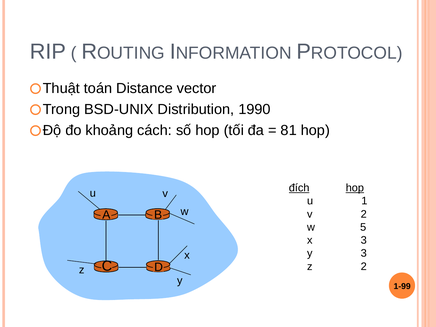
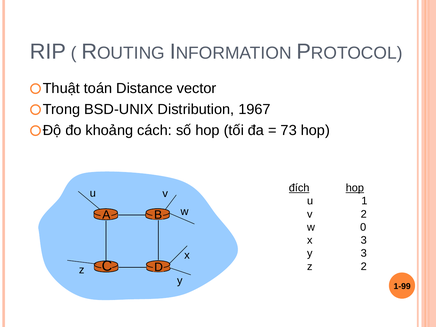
1990: 1990 -> 1967
81: 81 -> 73
5: 5 -> 0
